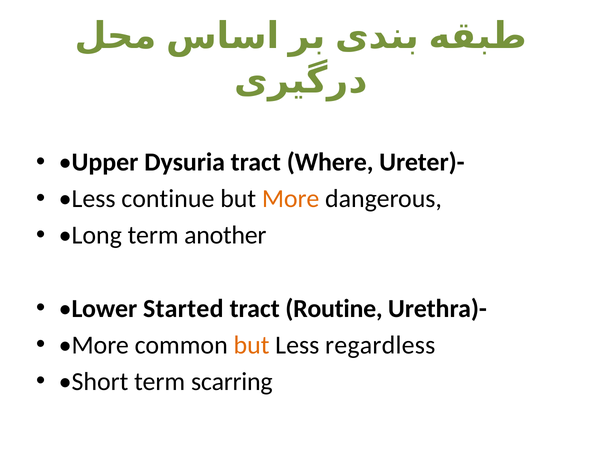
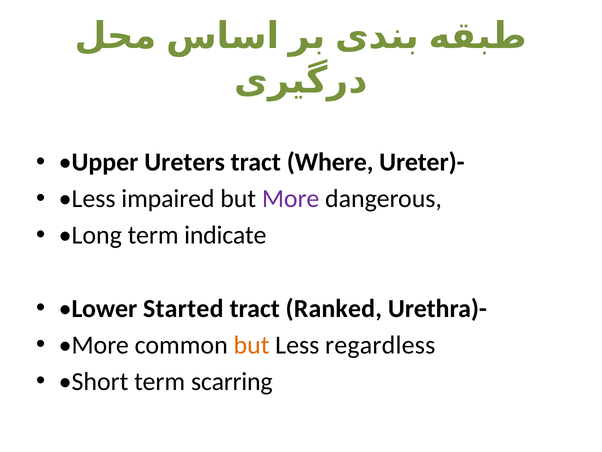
Dysuria: Dysuria -> Ureters
continue: continue -> impaired
More at (291, 199) colour: orange -> purple
another: another -> indicate
Routine: Routine -> Ranked
